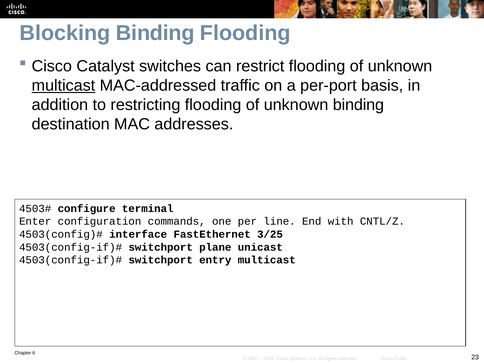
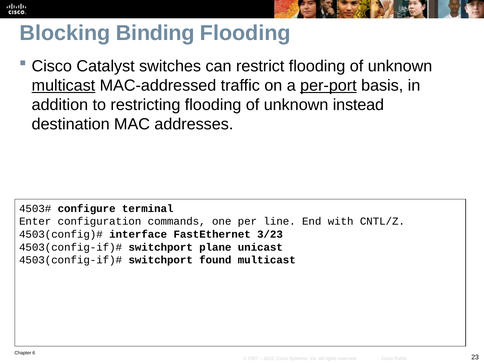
per-port underline: none -> present
unknown binding: binding -> instead
3/25: 3/25 -> 3/23
entry: entry -> found
